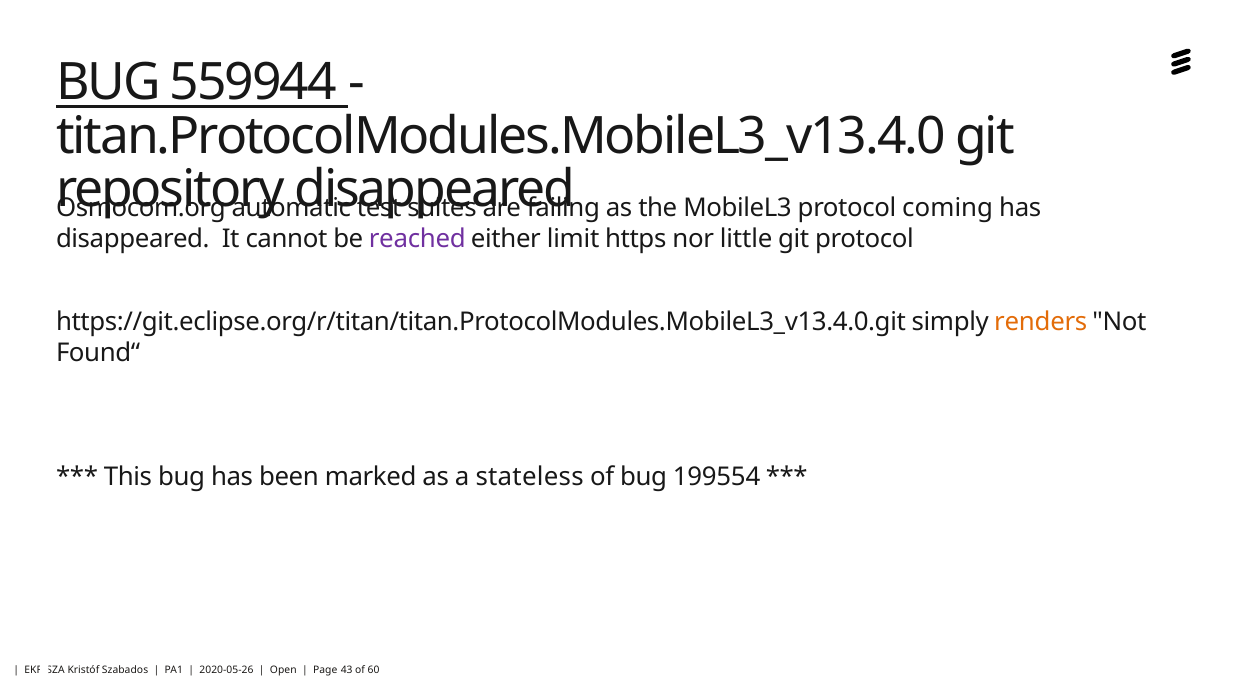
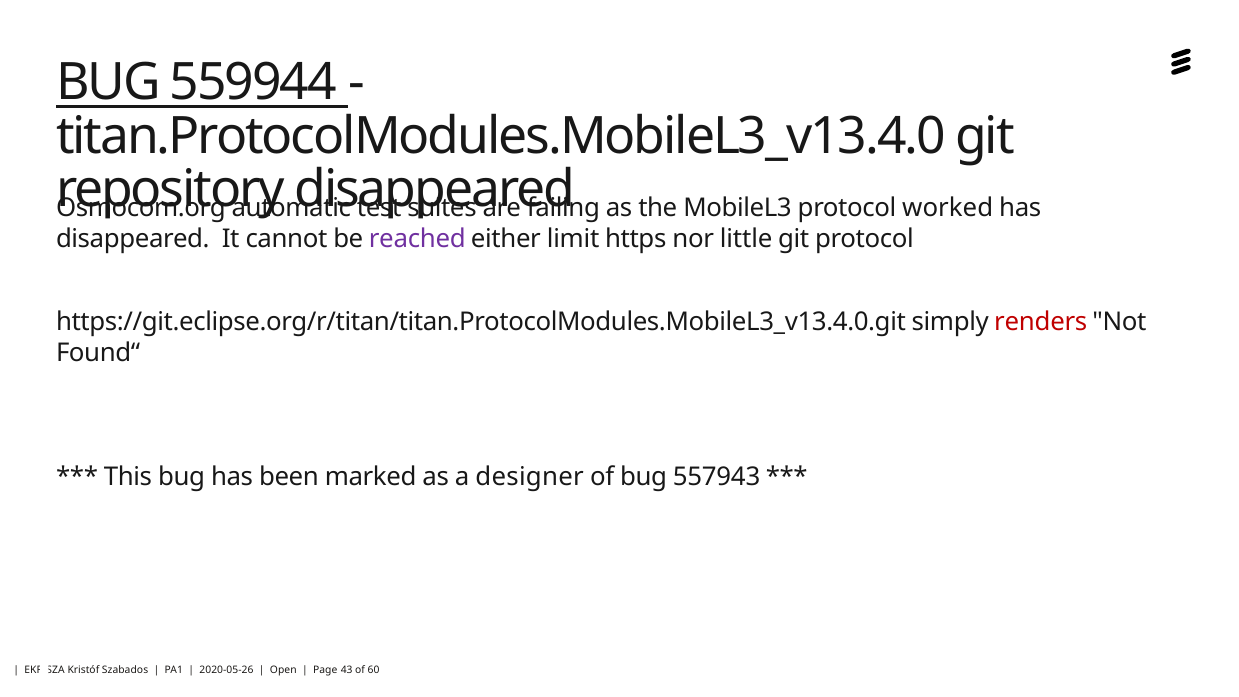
coming: coming -> worked
renders colour: orange -> red
stateless: stateless -> designer
199554: 199554 -> 557943
